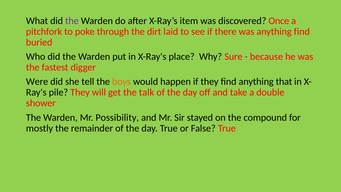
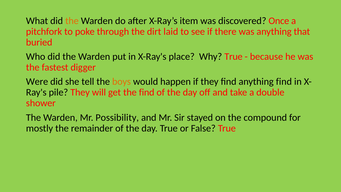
the at (72, 21) colour: purple -> orange
anything find: find -> that
Why Sure: Sure -> True
anything that: that -> find
the talk: talk -> find
